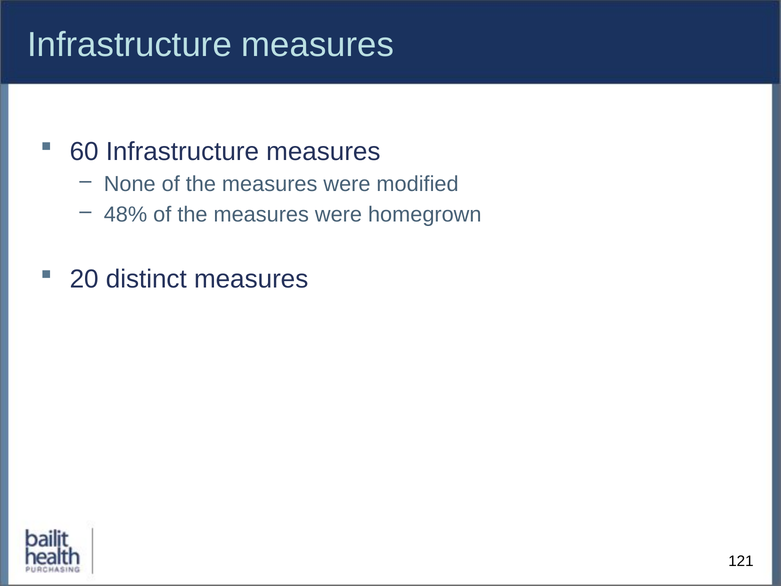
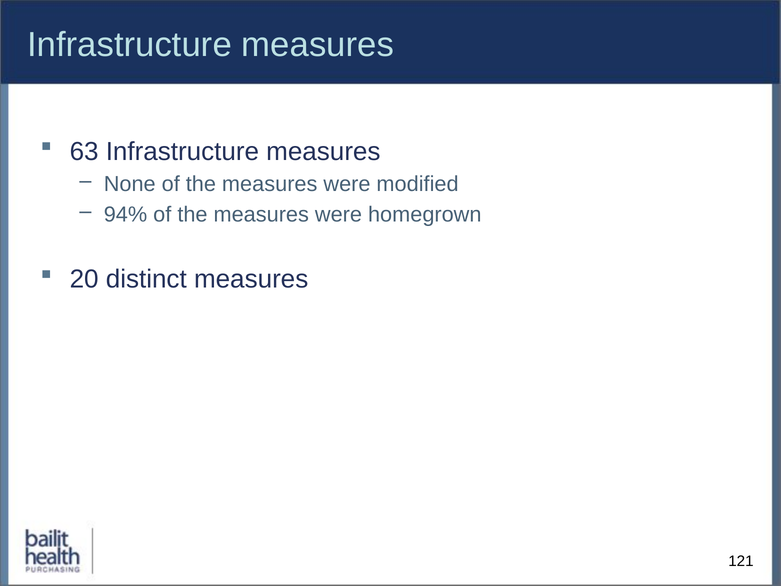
60: 60 -> 63
48%: 48% -> 94%
